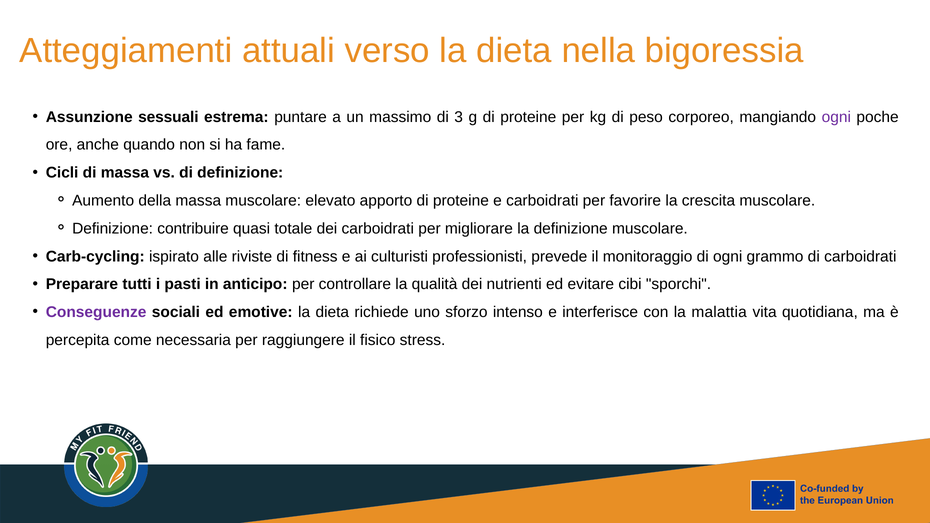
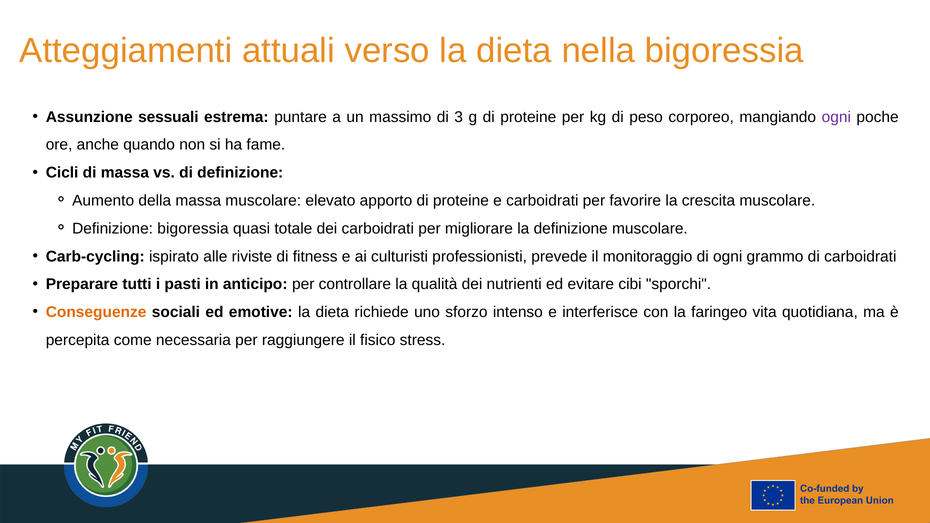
Definizione contribuire: contribuire -> bigoressia
Conseguenze colour: purple -> orange
malattia: malattia -> faringeo
